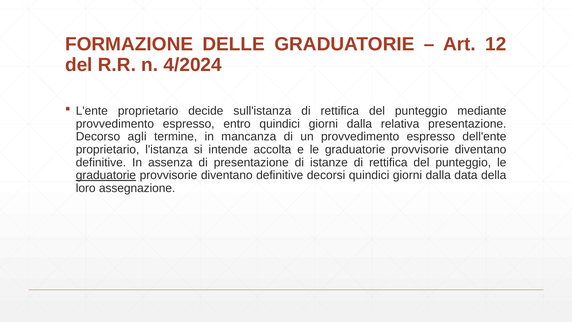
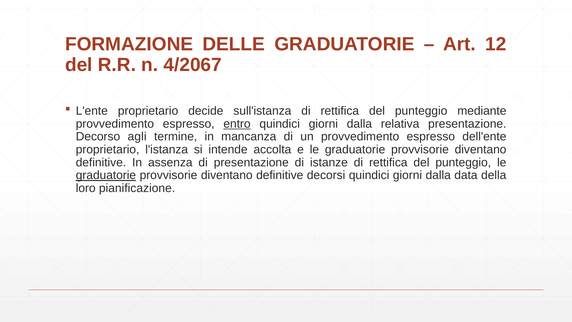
4/2024: 4/2024 -> 4/2067
entro underline: none -> present
assegnazione: assegnazione -> pianificazione
